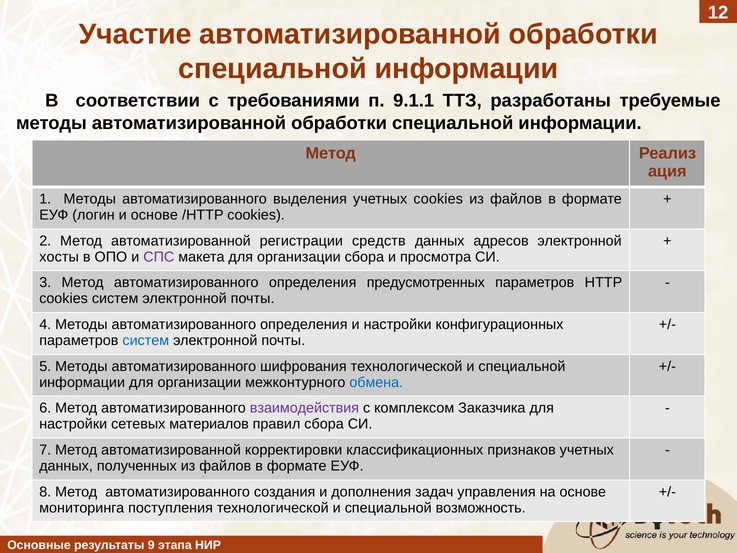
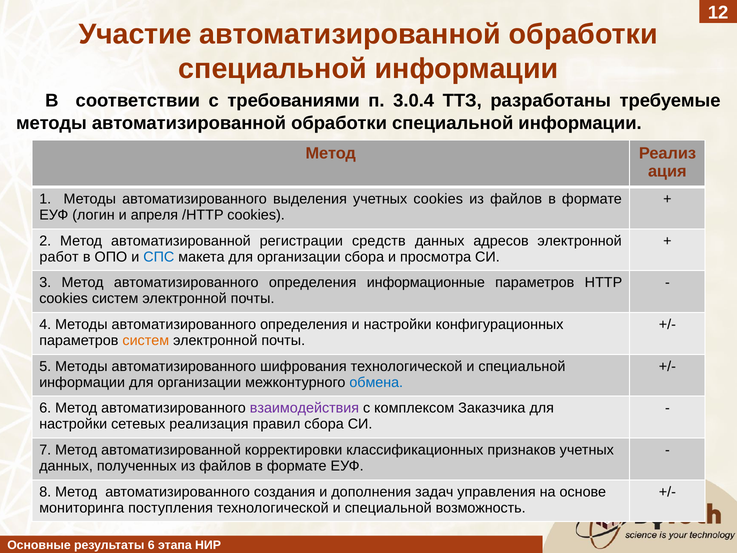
9.1.1: 9.1.1 -> 3.0.4
и основе: основе -> апреля
хосты: хосты -> работ
СПС colour: purple -> blue
предусмотренных: предусмотренных -> информационные
систем at (146, 340) colour: blue -> orange
материалов: материалов -> реализация
результаты 9: 9 -> 6
